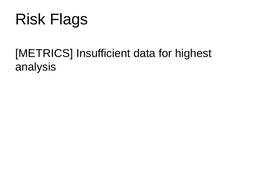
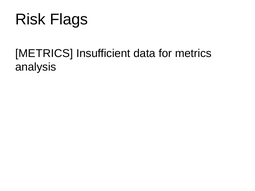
for highest: highest -> metrics
